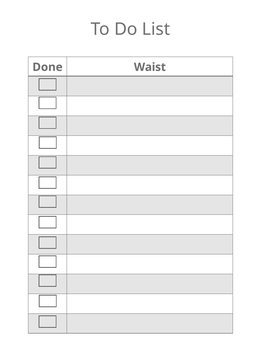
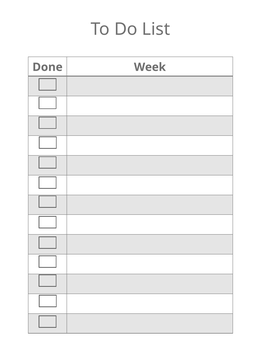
Waist: Waist -> Week
